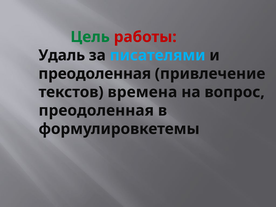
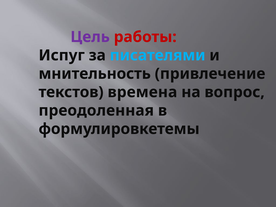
Цель colour: green -> purple
Удаль: Удаль -> Испуг
преодоленная at (95, 74): преодоленная -> мнительность
